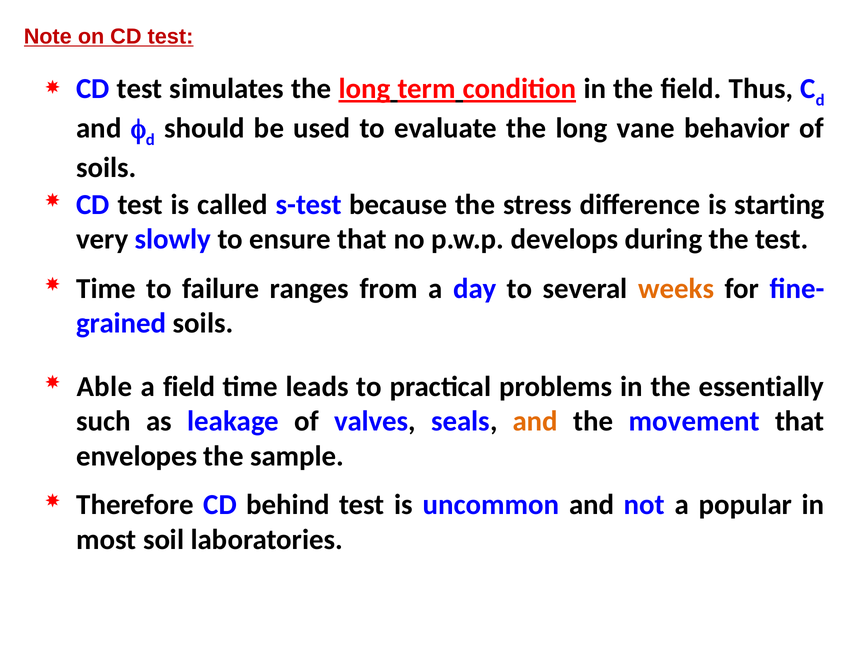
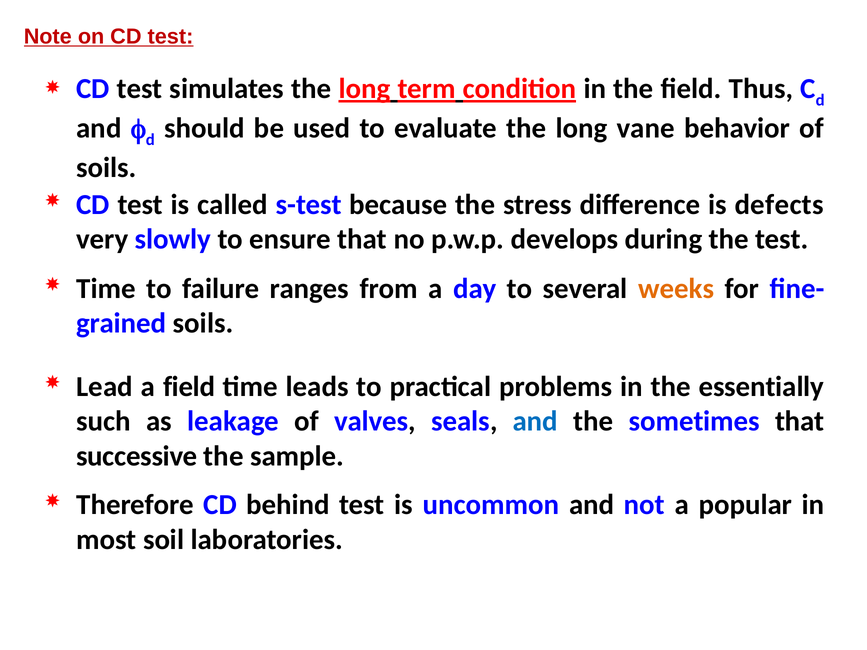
starting: starting -> defects
Able: Able -> Lead
and at (535, 421) colour: orange -> blue
movement: movement -> sometimes
envelopes: envelopes -> successive
